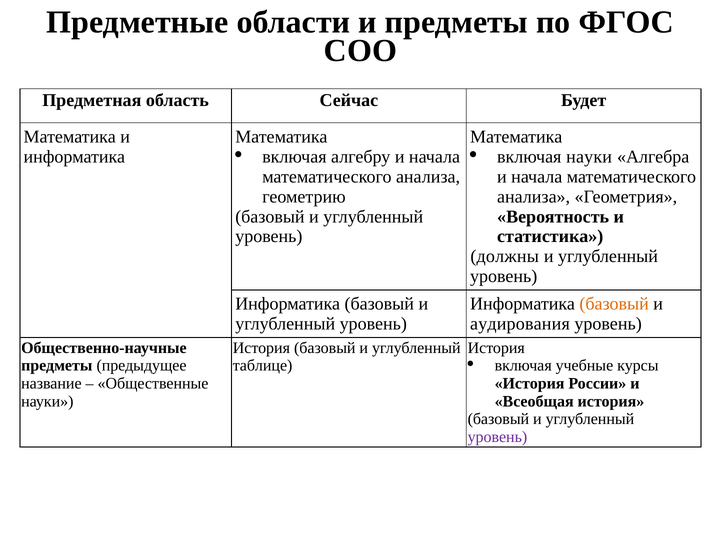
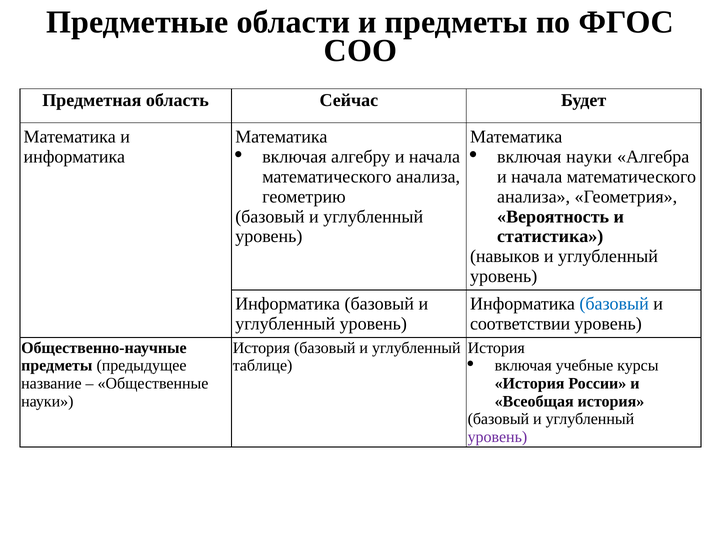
должны: должны -> навыков
базовый at (614, 304) colour: orange -> blue
аудирования: аудирования -> соответствии
